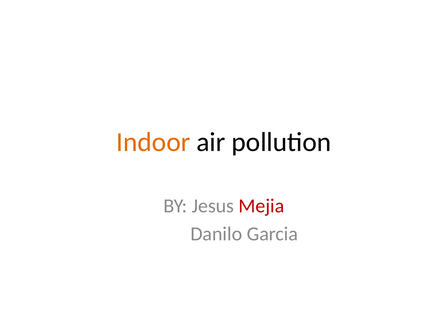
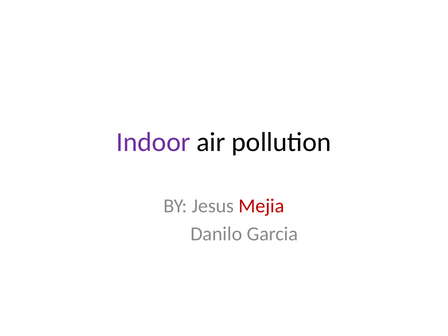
Indoor colour: orange -> purple
